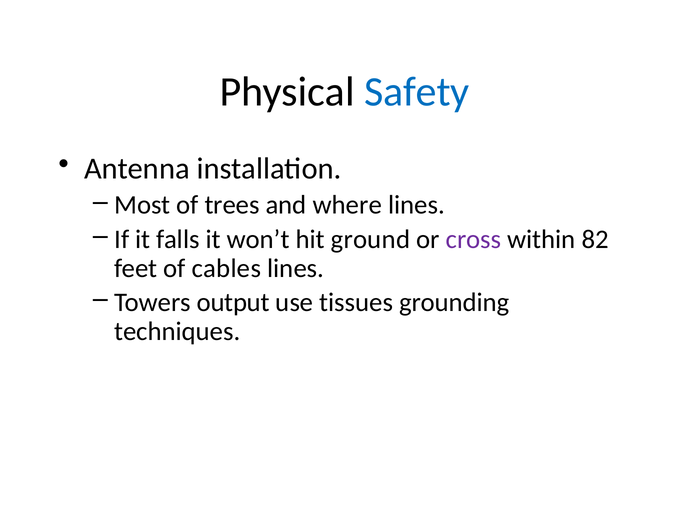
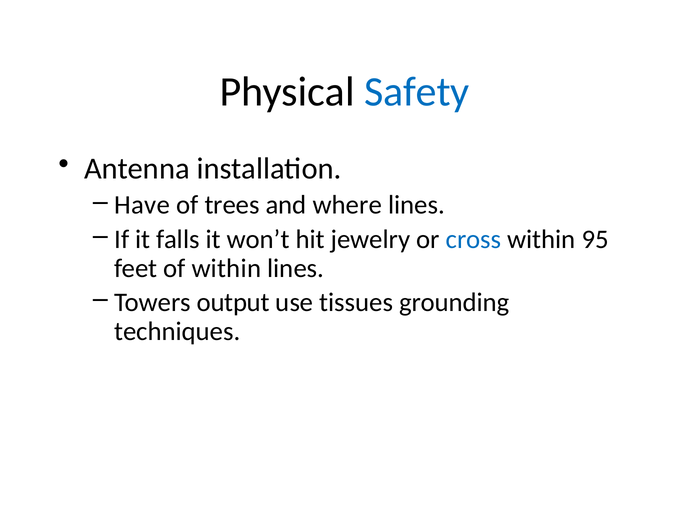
Most: Most -> Have
ground: ground -> jewelry
cross colour: purple -> blue
82: 82 -> 95
of cables: cables -> within
